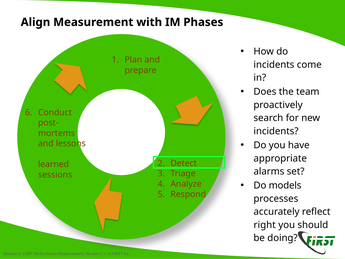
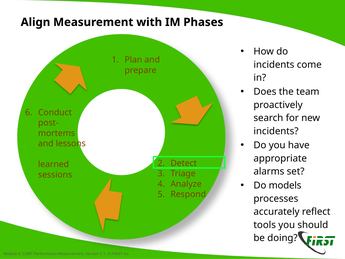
right: right -> tools
